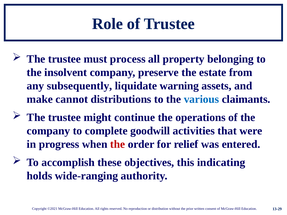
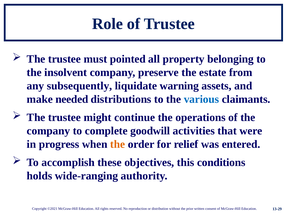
process: process -> pointed
cannot: cannot -> needed
the at (118, 144) colour: red -> orange
indicating: indicating -> conditions
